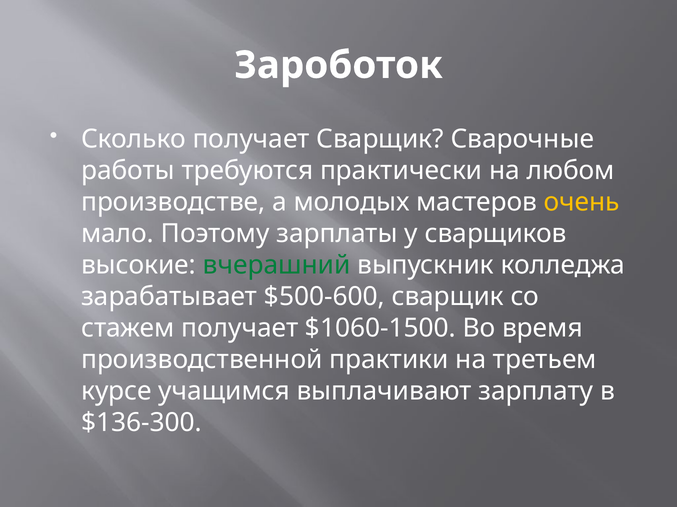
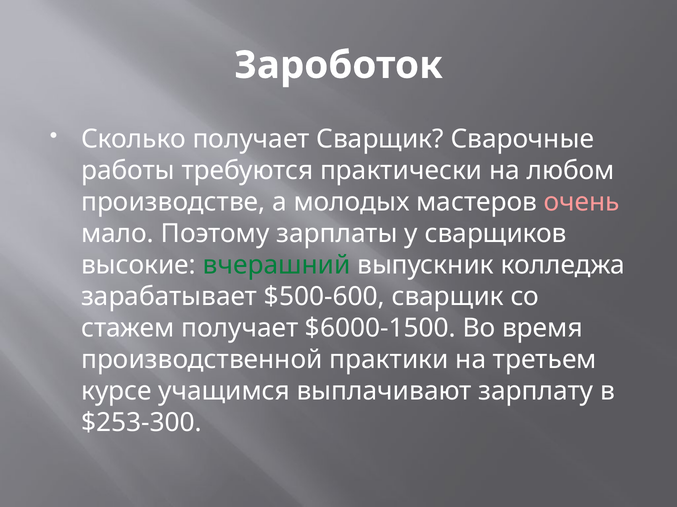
очень colour: yellow -> pink
$1060-1500: $1060-1500 -> $6000-1500
$136-300: $136-300 -> $253-300
